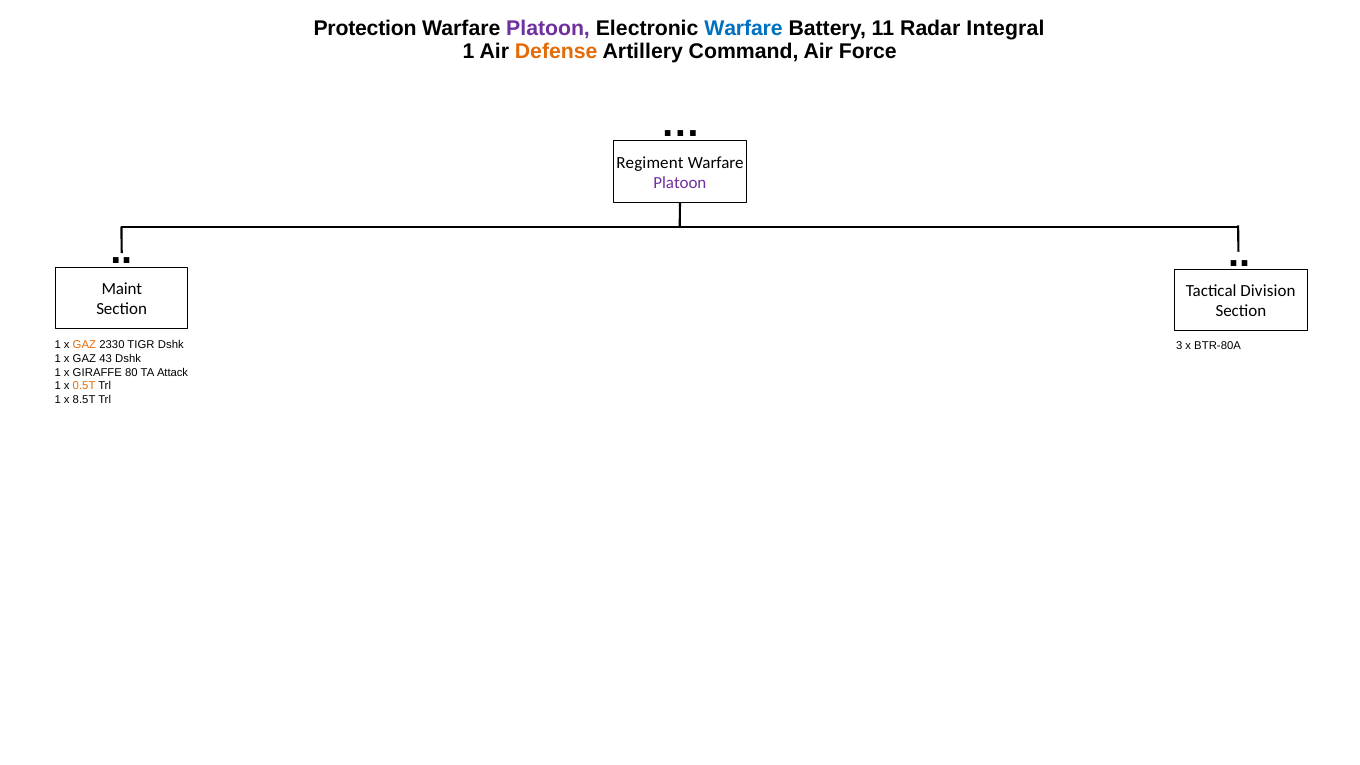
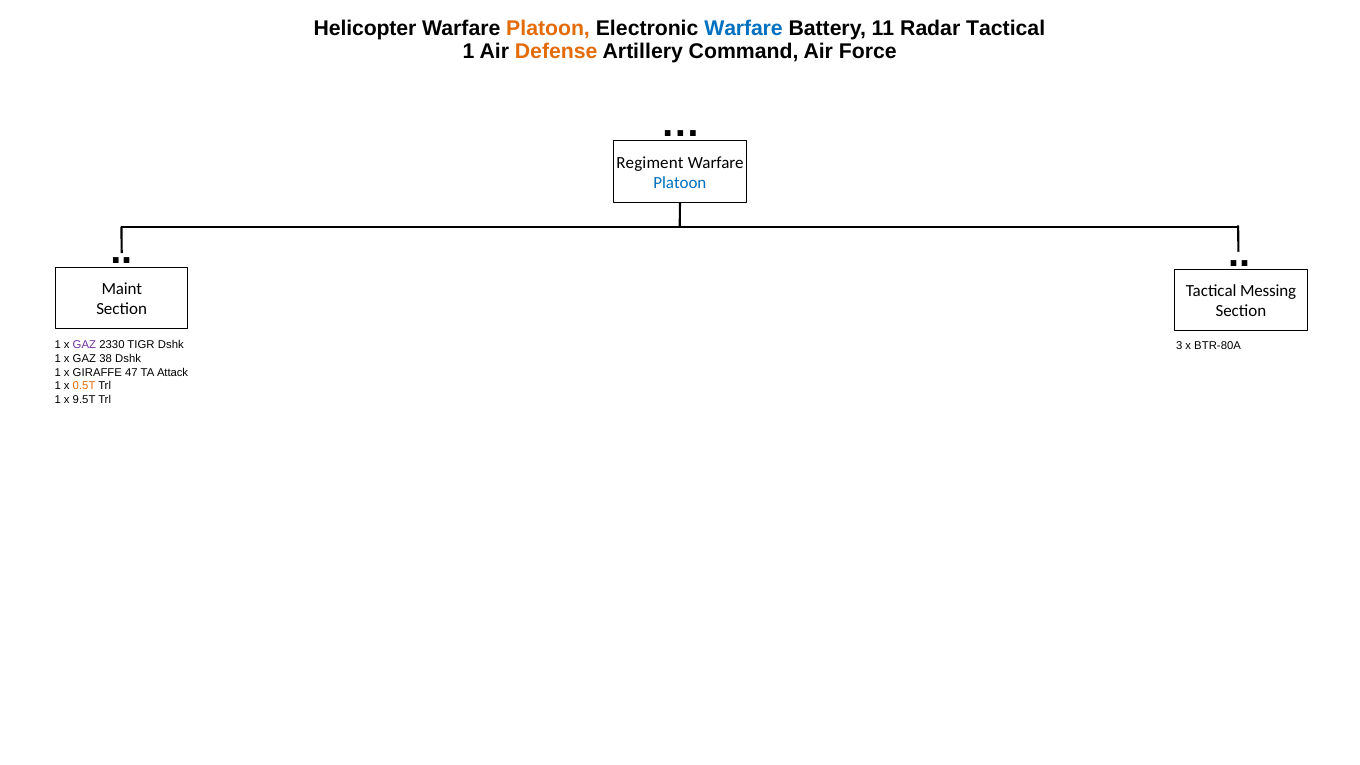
Protection: Protection -> Helicopter
Platoon at (548, 29) colour: purple -> orange
Radar Integral: Integral -> Tactical
Platoon at (680, 183) colour: purple -> blue
Division: Division -> Messing
GAZ at (84, 345) colour: orange -> purple
43: 43 -> 38
80: 80 -> 47
8.5T: 8.5T -> 9.5T
